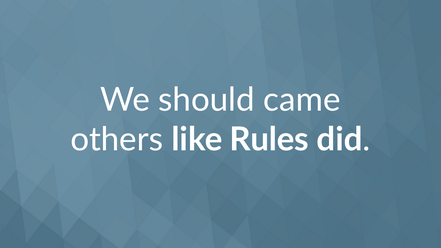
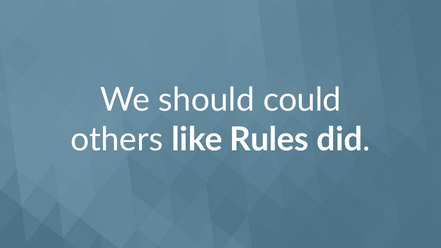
came: came -> could
